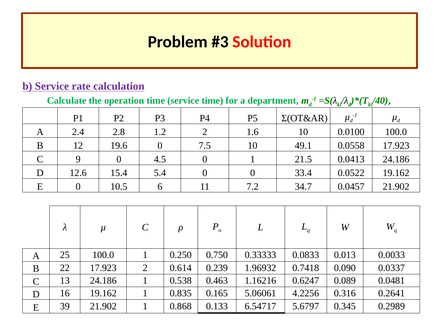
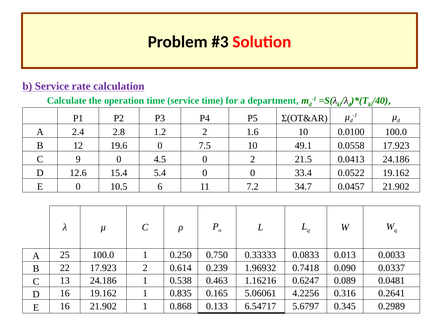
0 1: 1 -> 2
E 39: 39 -> 16
